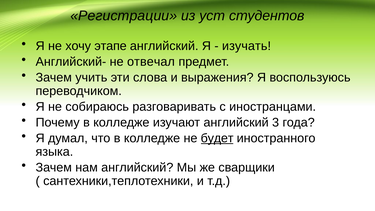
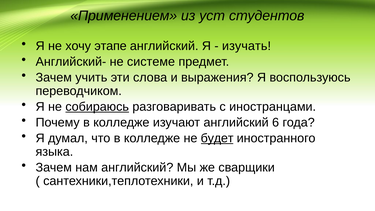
Регистрации: Регистрации -> Применением
отвечал: отвечал -> системе
собираюсь underline: none -> present
3: 3 -> 6
